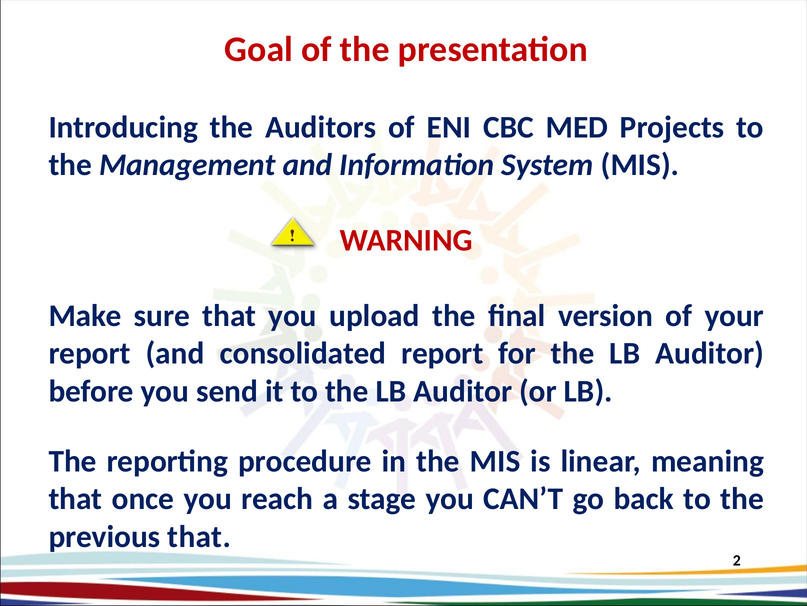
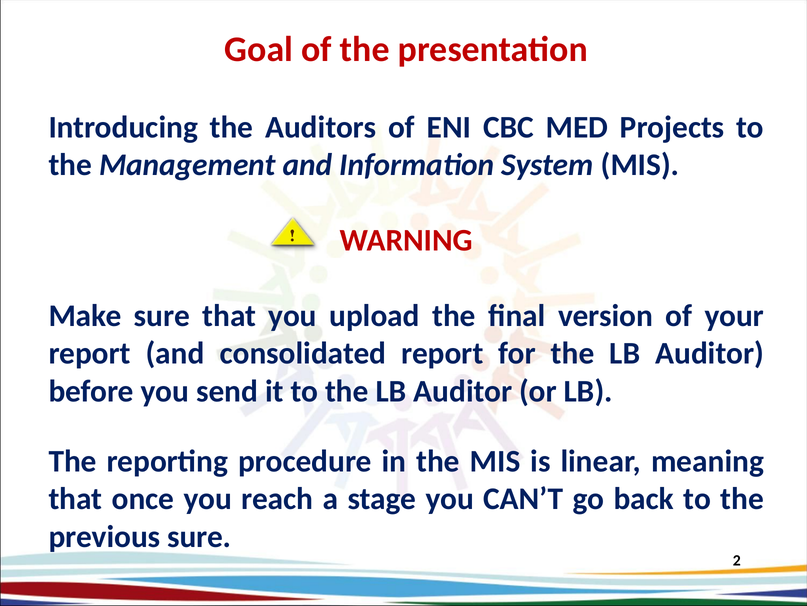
previous that: that -> sure
